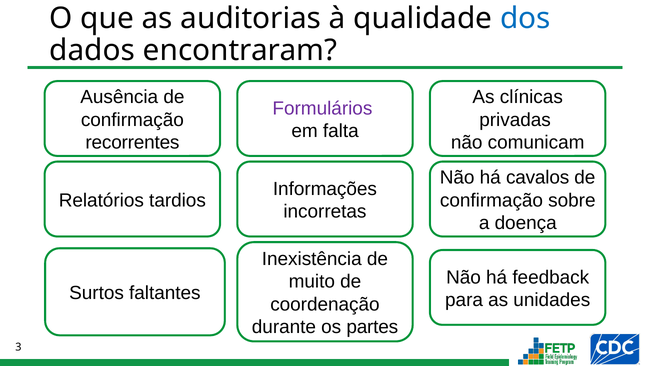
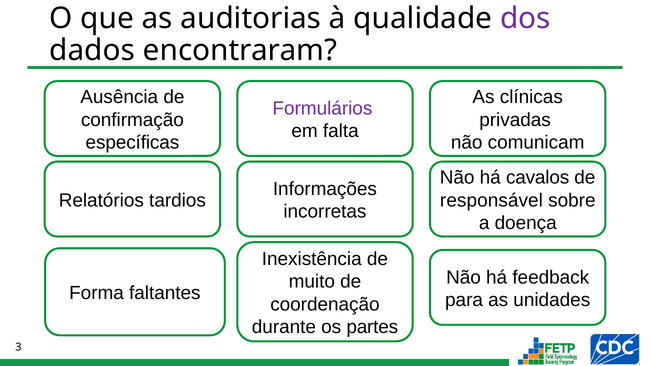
dos colour: blue -> purple
recorrentes: recorrentes -> específicas
confirmação at (492, 200): confirmação -> responsável
Surtos: Surtos -> Forma
